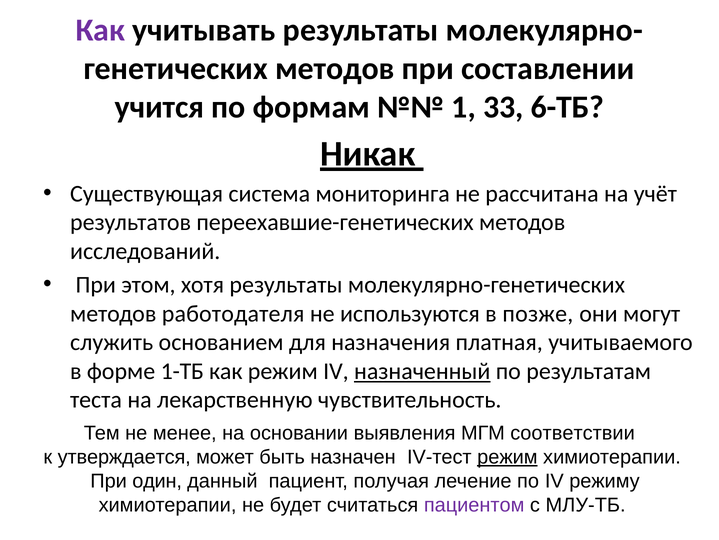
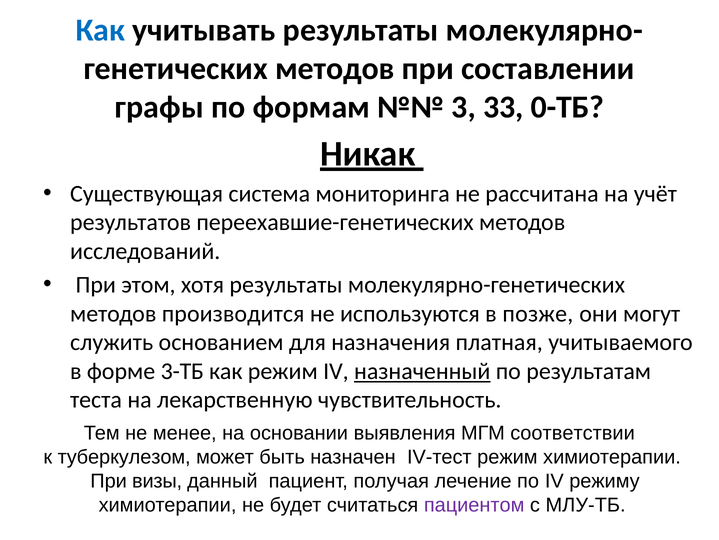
Как at (100, 30) colour: purple -> blue
учится: учится -> графы
1: 1 -> 3
6-ТБ: 6-ТБ -> 0-ТБ
работодателя: работодателя -> производится
1-ТБ: 1-ТБ -> 3-ТБ
утверждается: утверждается -> туберкулезом
режим at (507, 457) underline: present -> none
один: один -> визы
